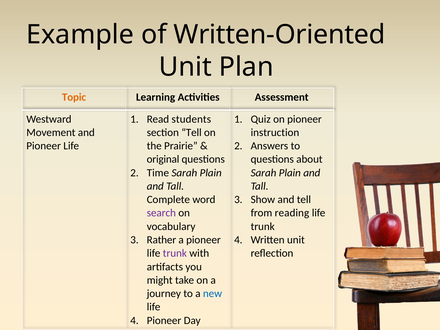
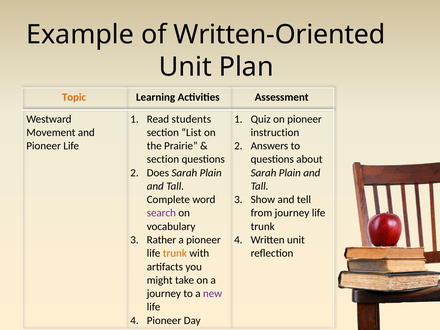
section Tell: Tell -> List
original at (163, 159): original -> section
Time: Time -> Does
from reading: reading -> journey
trunk at (175, 253) colour: purple -> orange
new colour: blue -> purple
